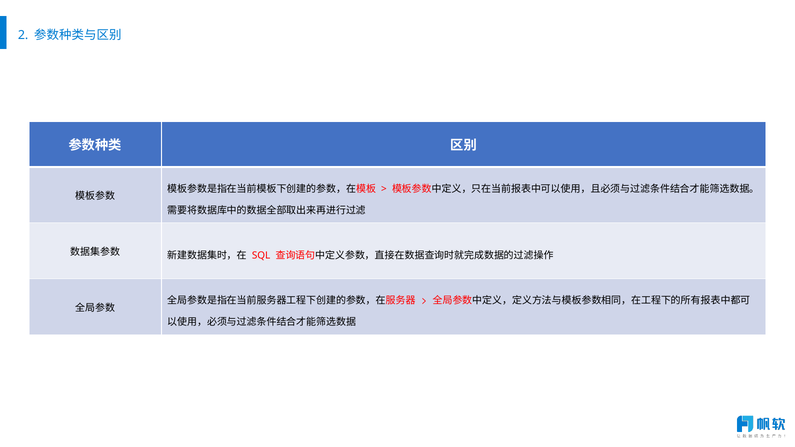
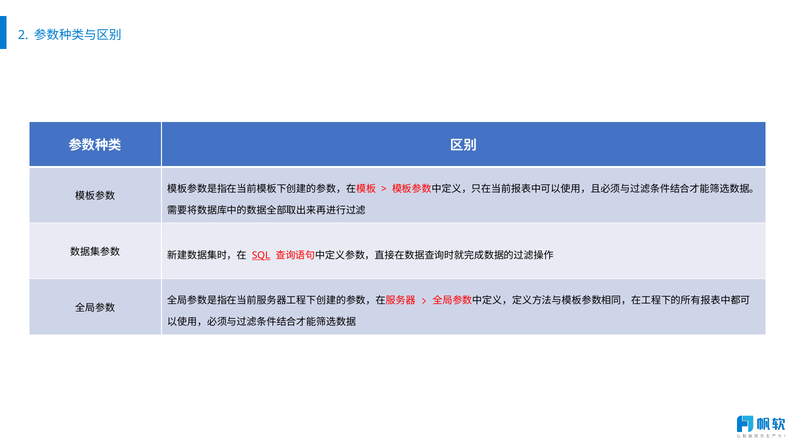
SQL underline: none -> present
